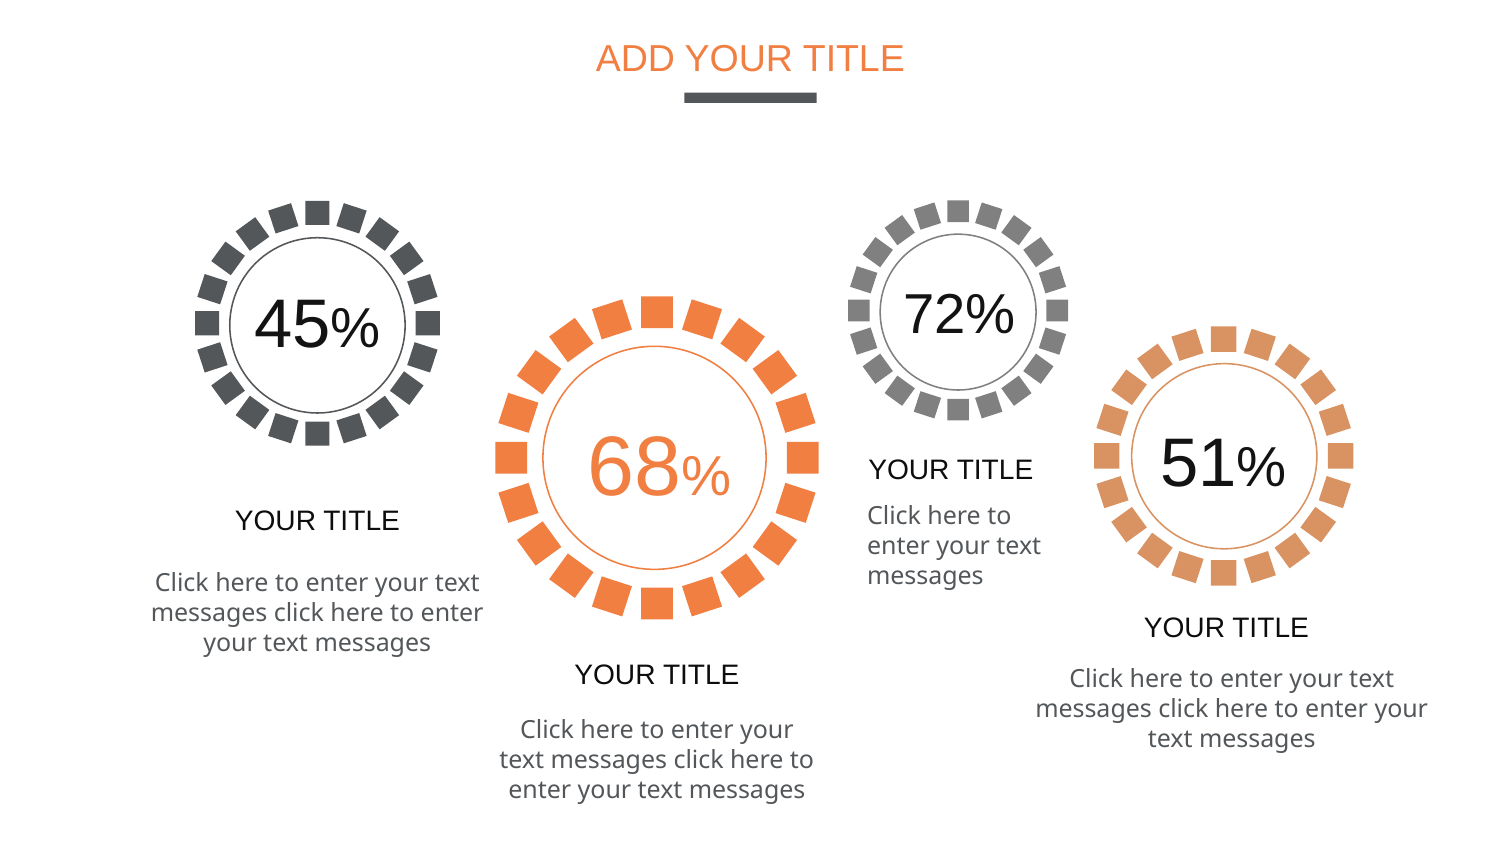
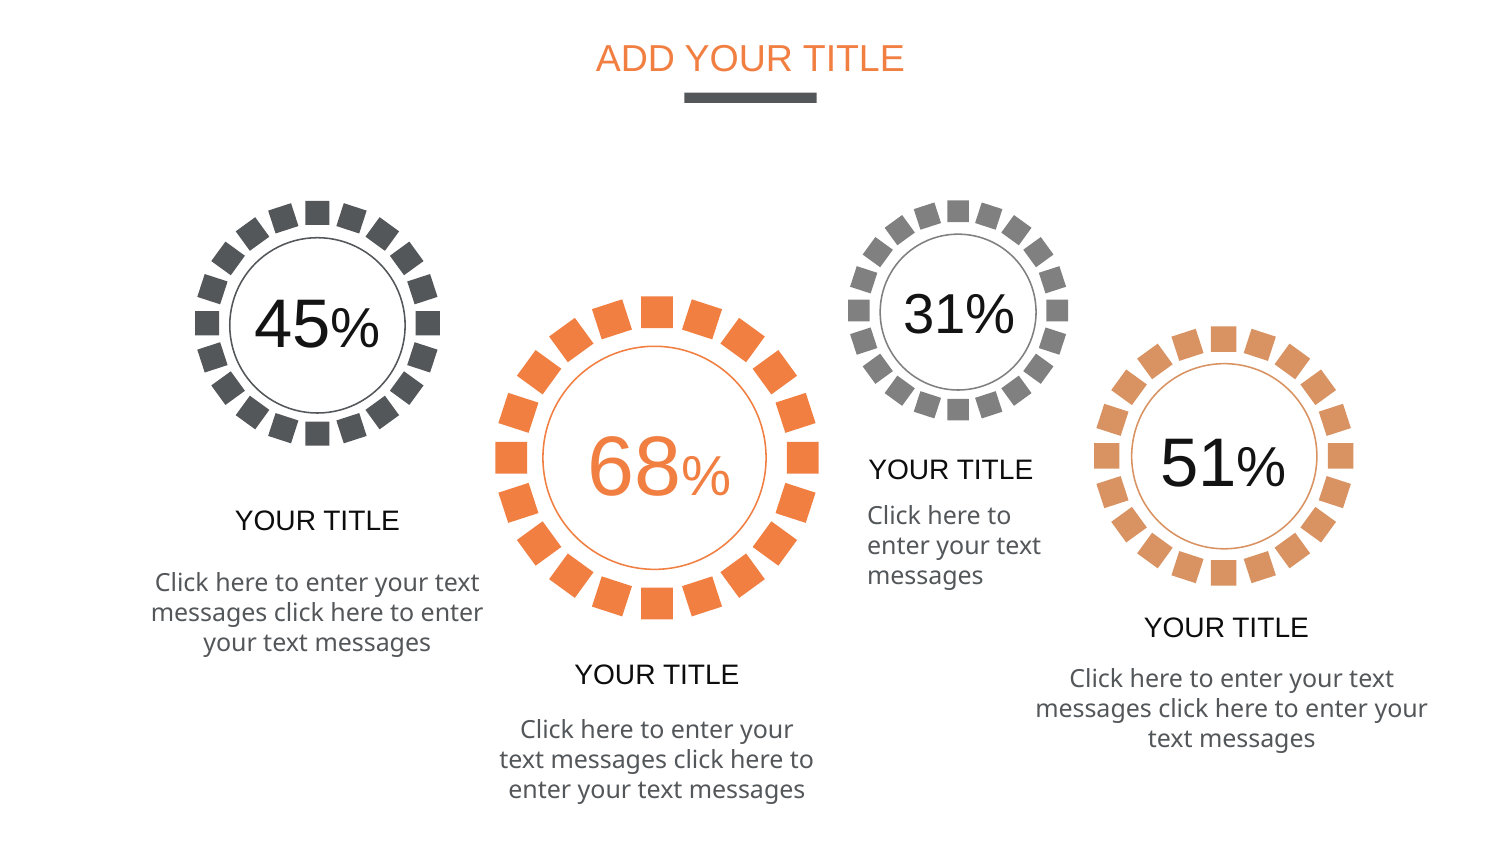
72%: 72% -> 31%
